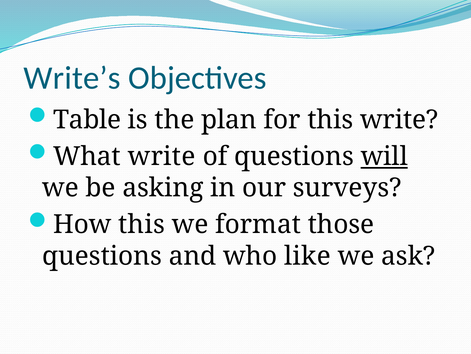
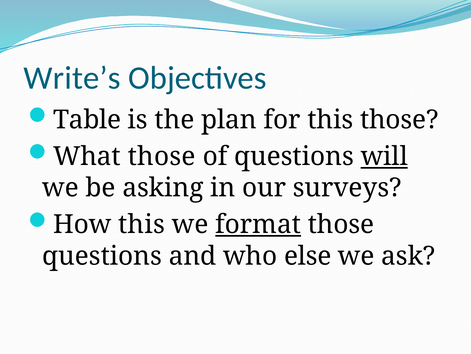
this write: write -> those
What write: write -> those
format underline: none -> present
like: like -> else
